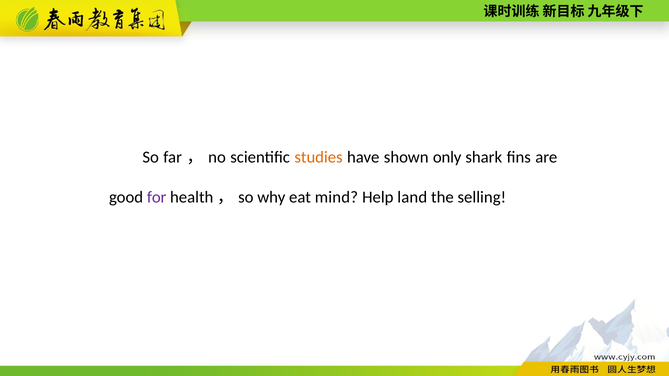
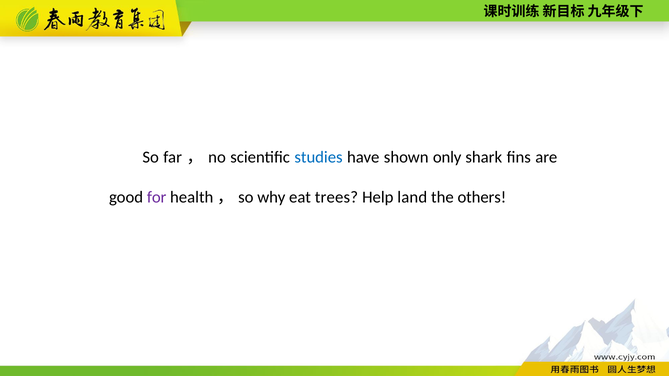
studies colour: orange -> blue
mind: mind -> trees
selling: selling -> others
